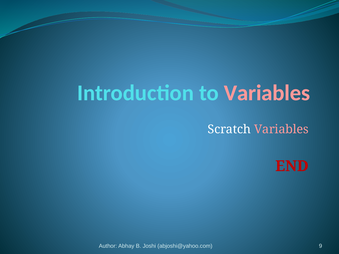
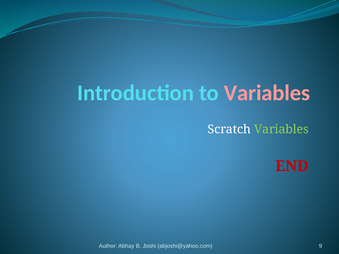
Variables at (281, 130) colour: pink -> light green
